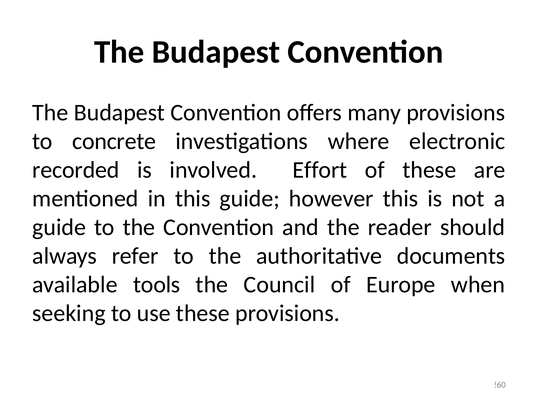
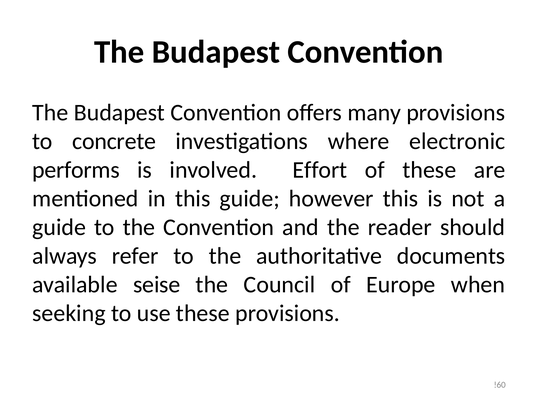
recorded: recorded -> performs
tools: tools -> seise
